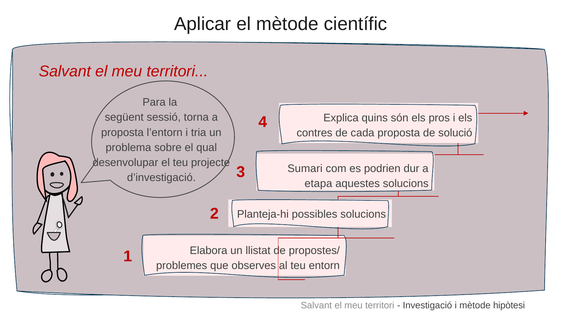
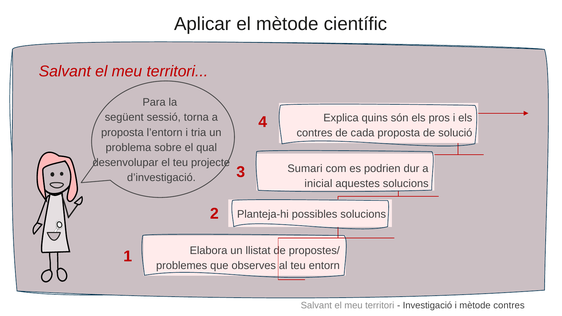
etapa: etapa -> inicial
mètode hipòtesi: hipòtesi -> contres
